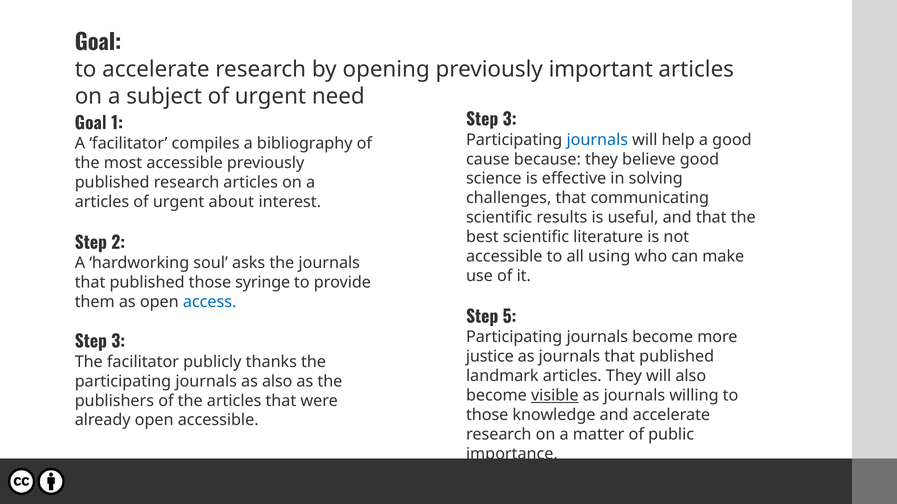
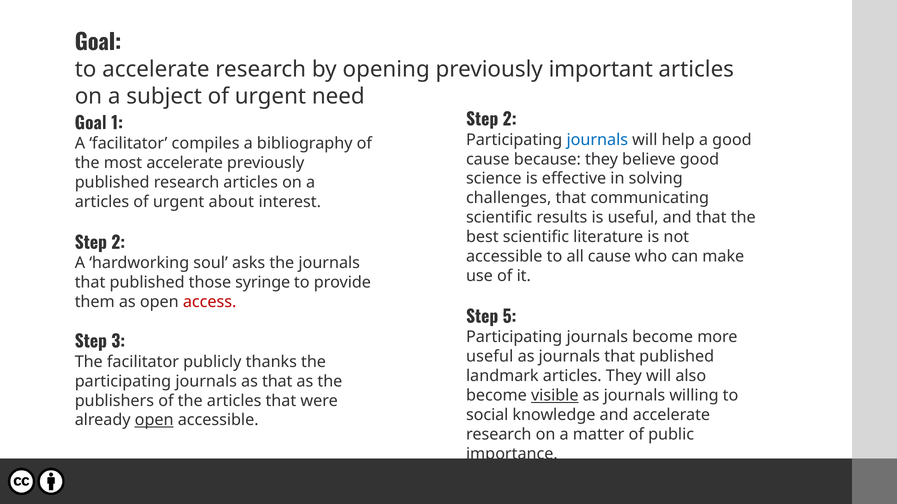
3 at (510, 120): 3 -> 2
most accessible: accessible -> accelerate
all using: using -> cause
access colour: blue -> red
justice at (490, 357): justice -> useful
as also: also -> that
those at (487, 415): those -> social
open at (154, 421) underline: none -> present
